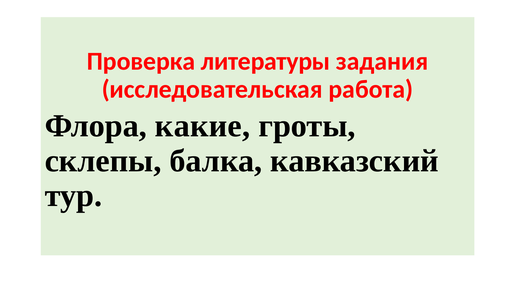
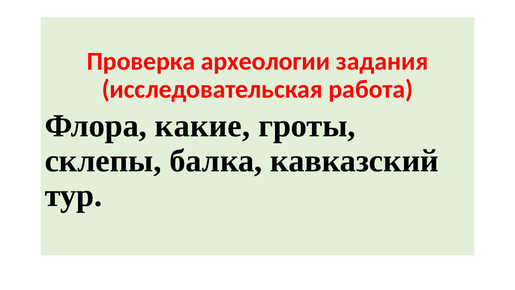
литературы: литературы -> археологии
